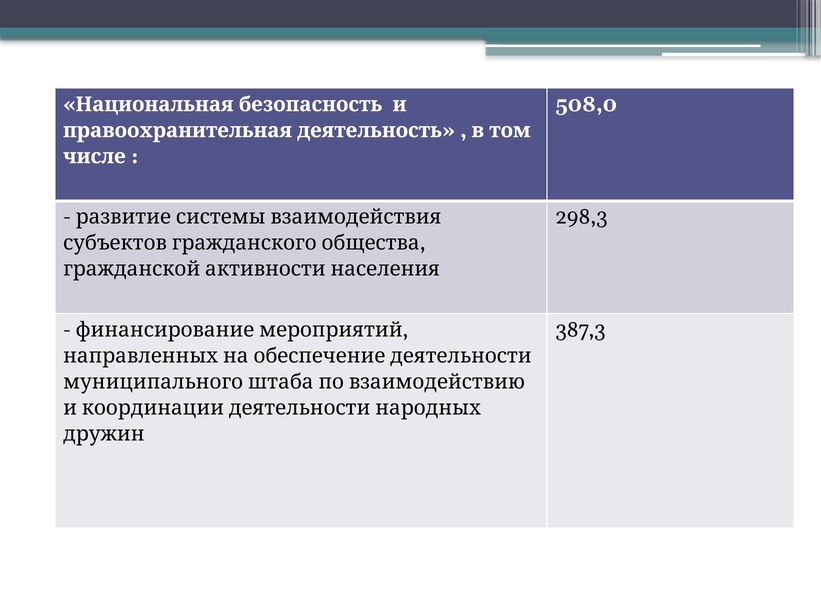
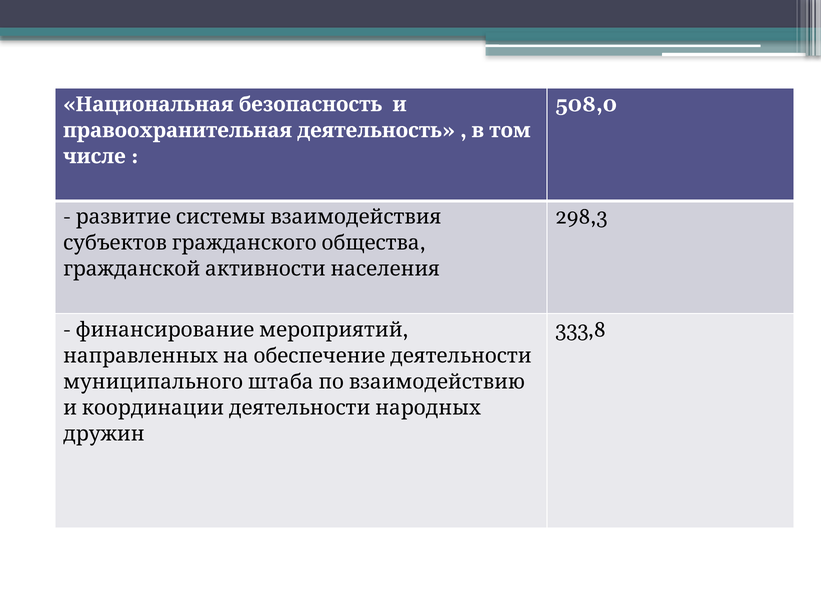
387,3: 387,3 -> 333,8
